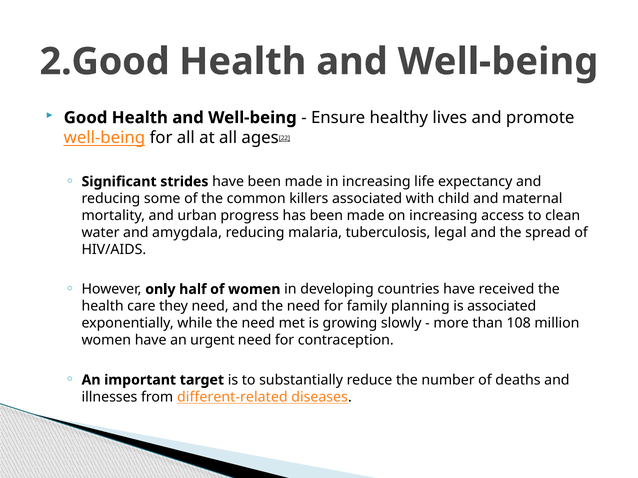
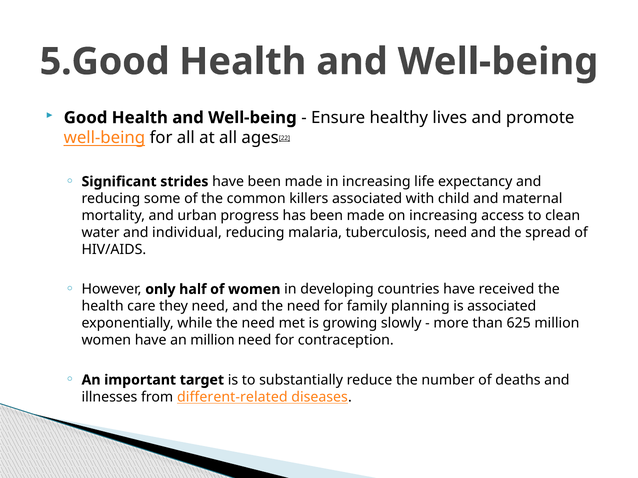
2.Good: 2.Good -> 5.Good
amygdala: amygdala -> individual
tuberculosis legal: legal -> need
108: 108 -> 625
an urgent: urgent -> million
